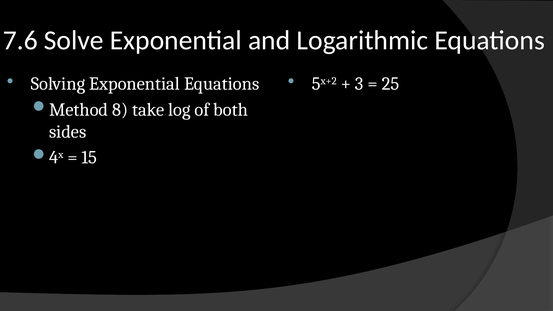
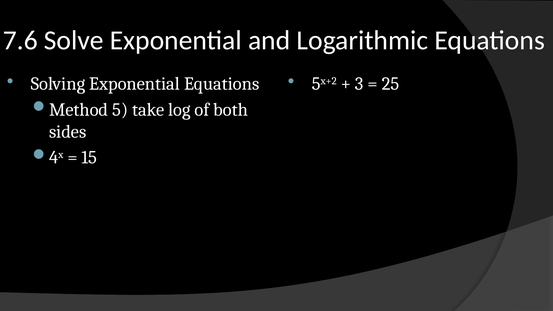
8: 8 -> 5
